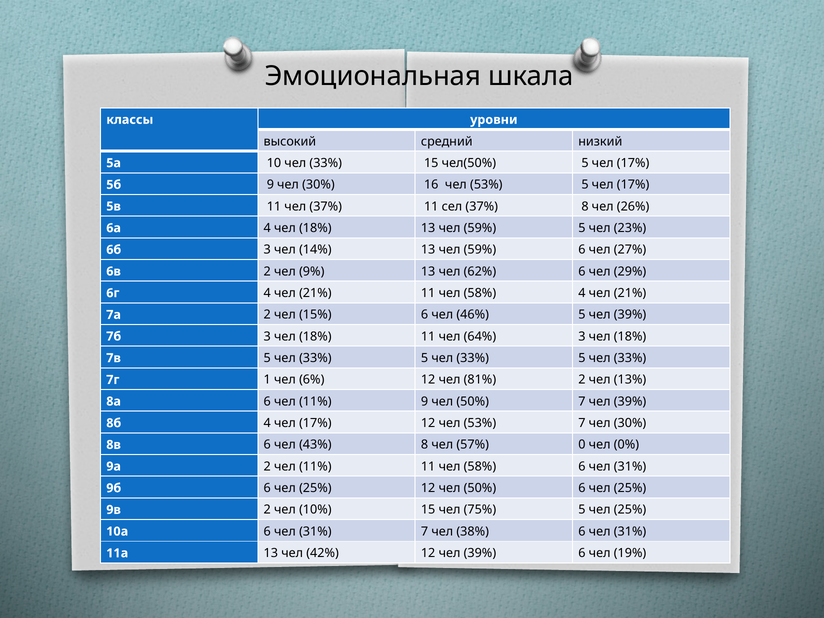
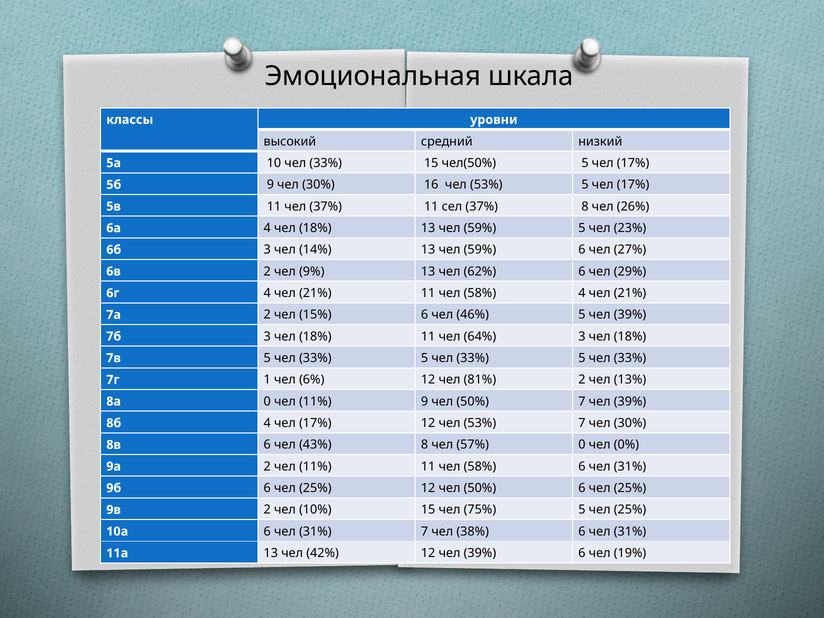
8а 6: 6 -> 0
